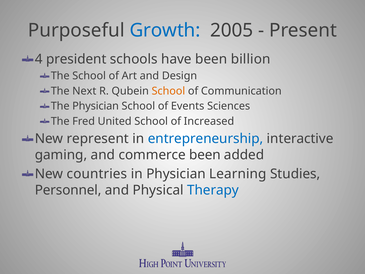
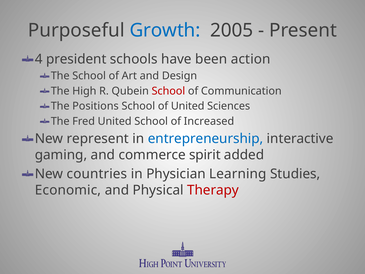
billion: billion -> action
Next: Next -> High
School at (168, 91) colour: orange -> red
The Physician: Physician -> Positions
of Events: Events -> United
commerce been: been -> spirit
Personnel: Personnel -> Economic
Therapy colour: blue -> red
